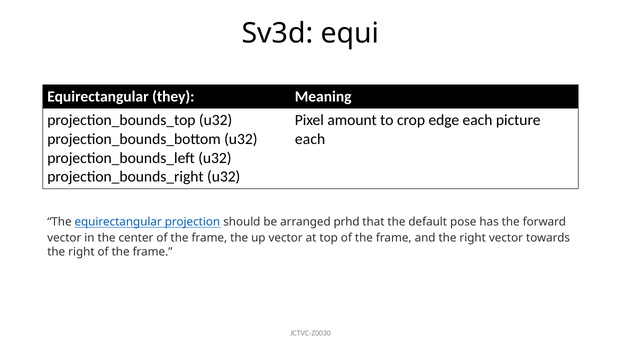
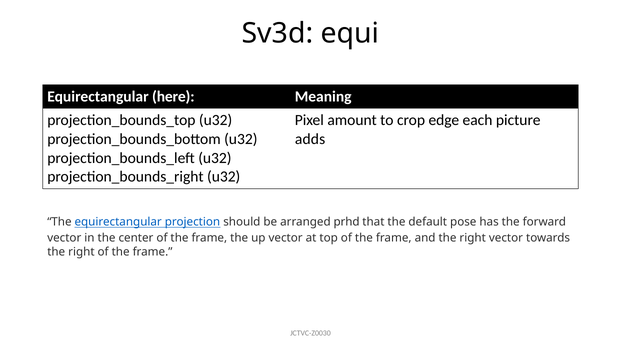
they: they -> here
each at (310, 139): each -> adds
